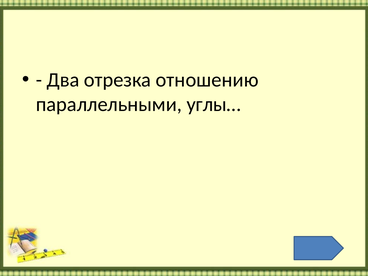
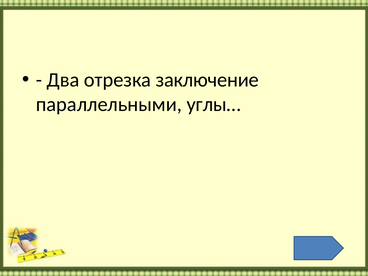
отношению: отношению -> заключение
